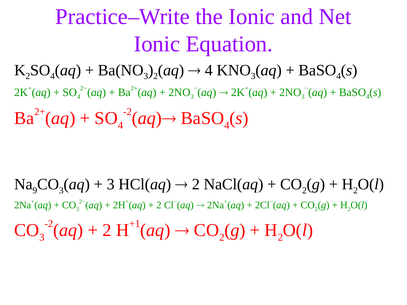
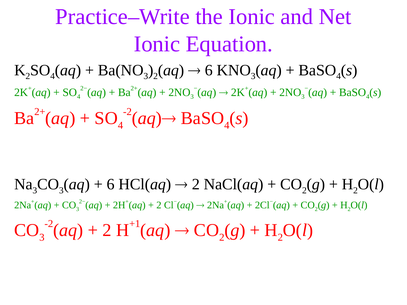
4 at (209, 70): 4 -> 6
9 at (35, 190): 9 -> 3
3 at (111, 184): 3 -> 6
